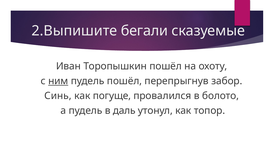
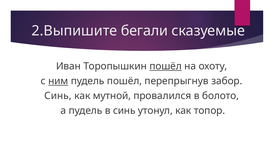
пошёл at (166, 66) underline: none -> present
погуще: погуще -> мутной
в даль: даль -> синь
